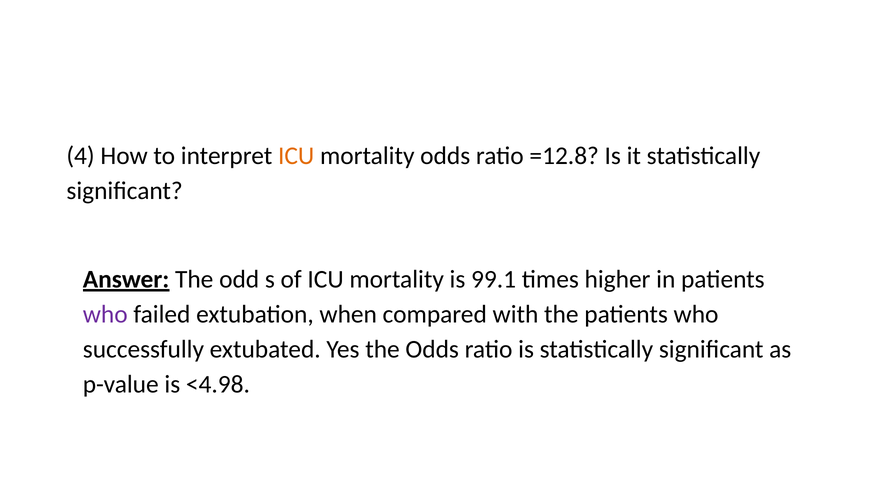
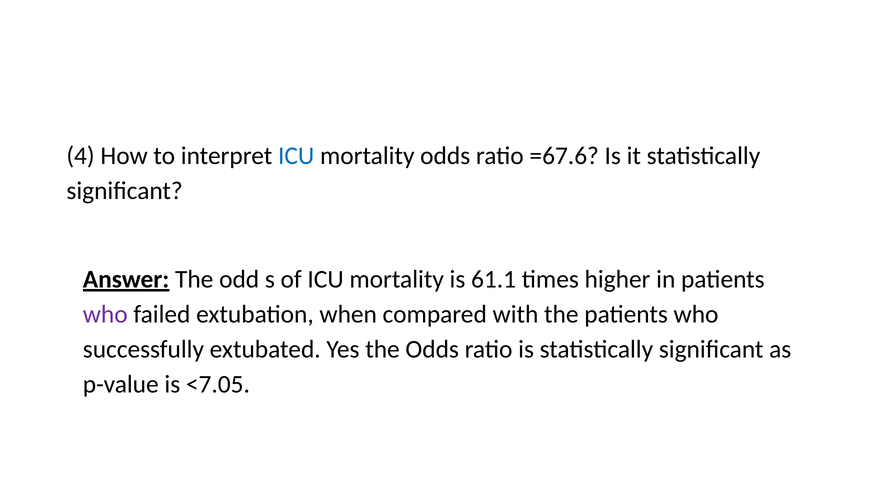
ICU at (296, 155) colour: orange -> blue
=12.8: =12.8 -> =67.6
99.1: 99.1 -> 61.1
<4.98: <4.98 -> <7.05
